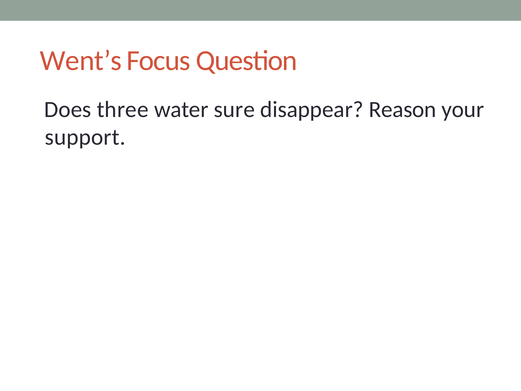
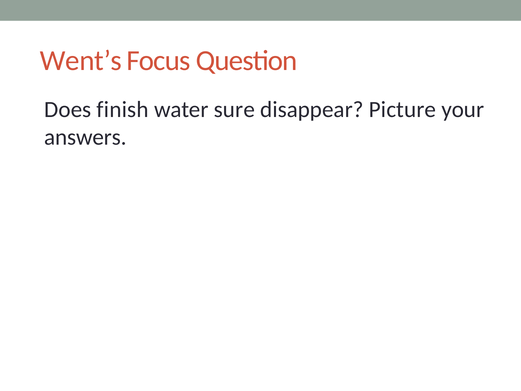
three: three -> finish
Reason: Reason -> Picture
support: support -> answers
